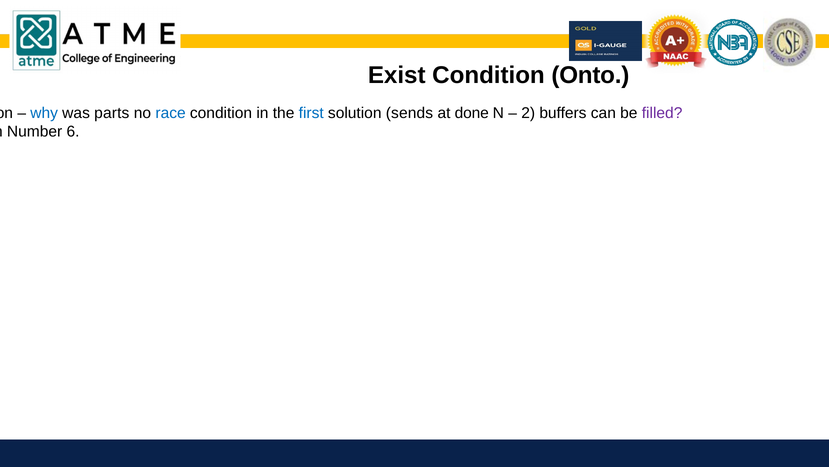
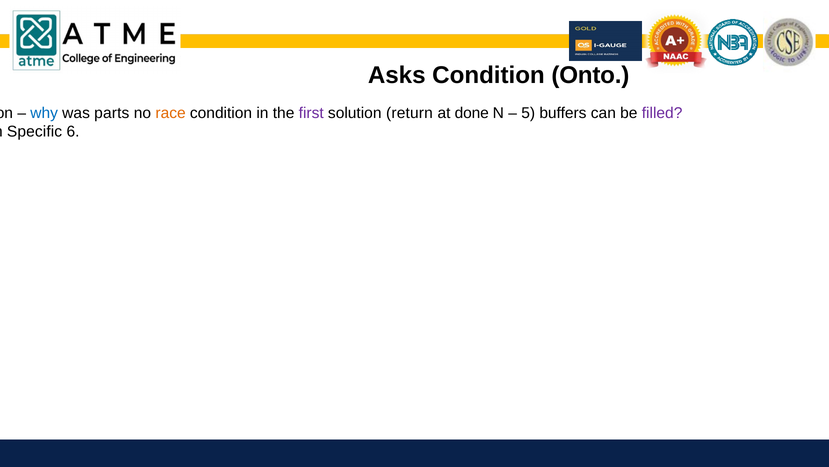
Exist: Exist -> Asks
race colour: blue -> orange
first colour: blue -> purple
sends: sends -> return
2: 2 -> 5
Number: Number -> Specific
